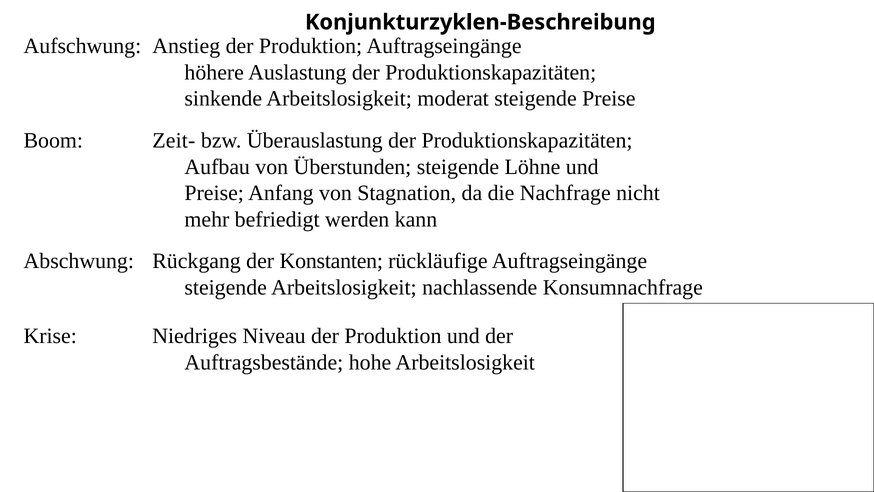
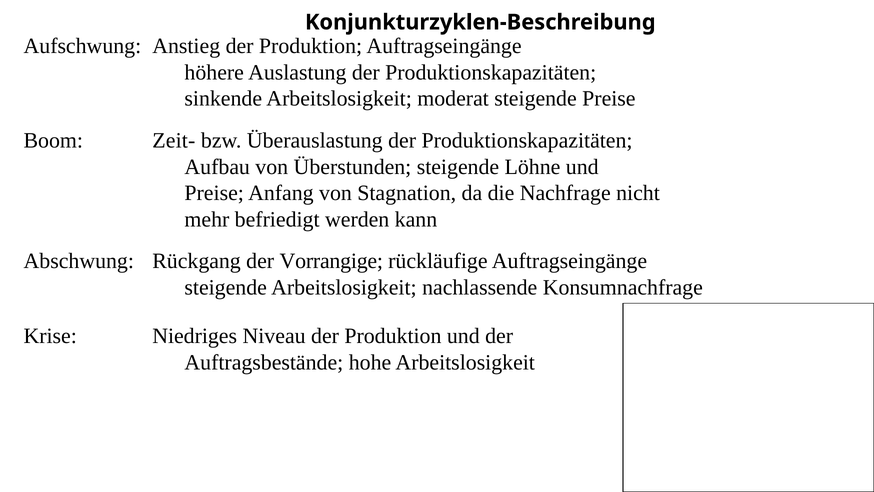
Konstanten: Konstanten -> Vorrangige
